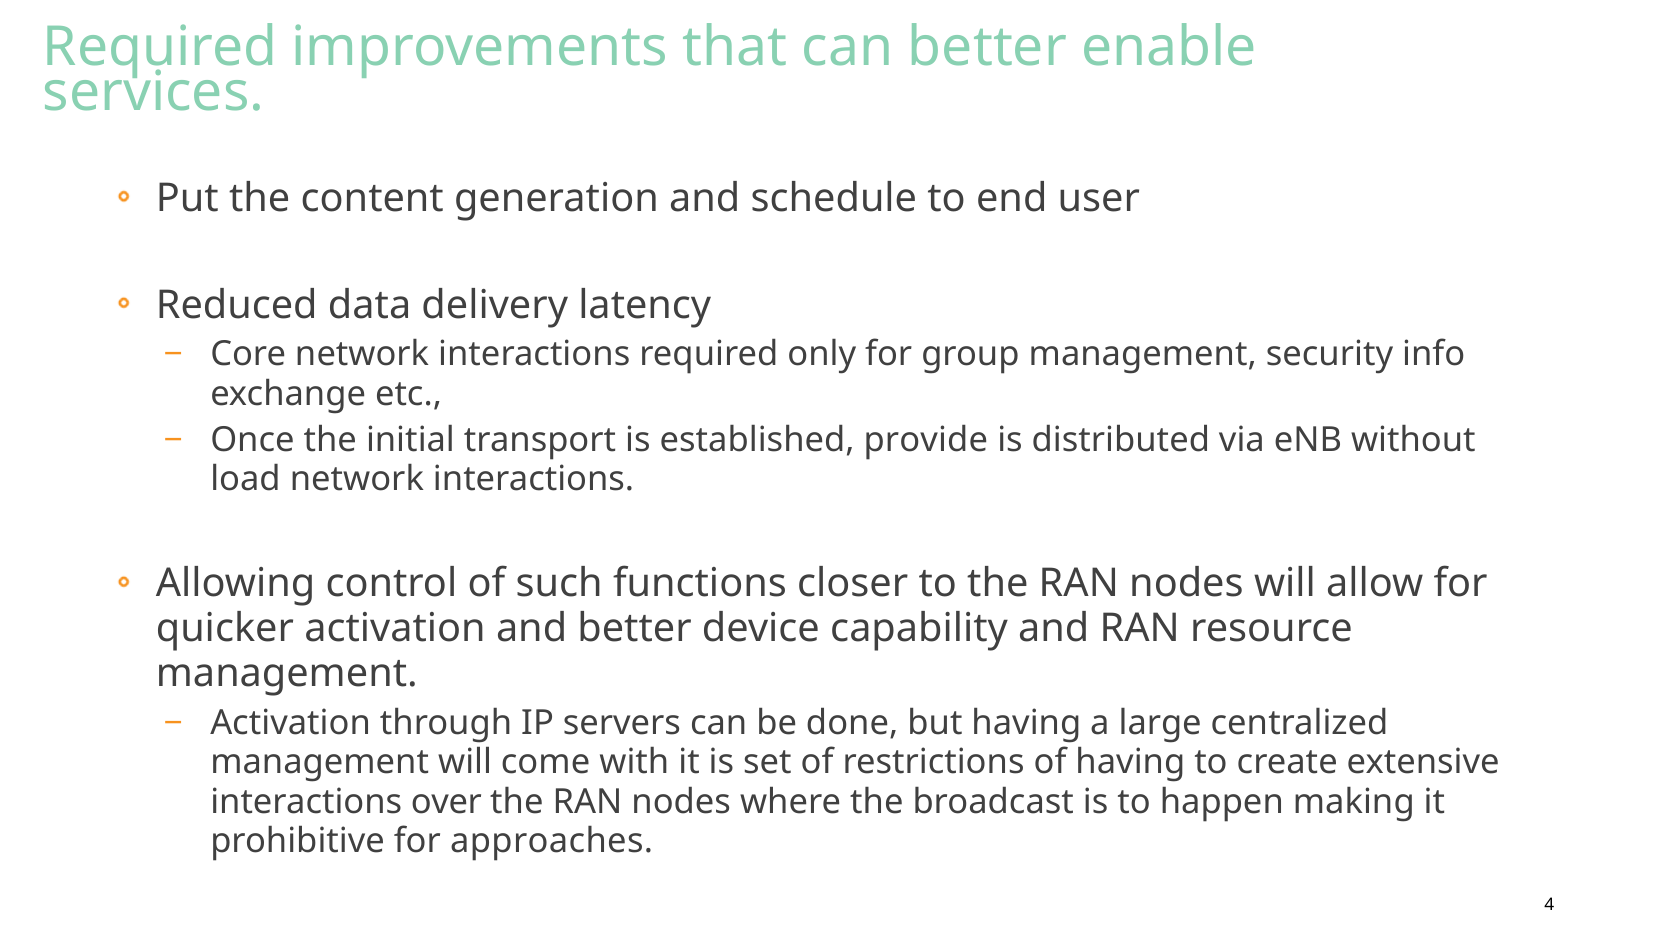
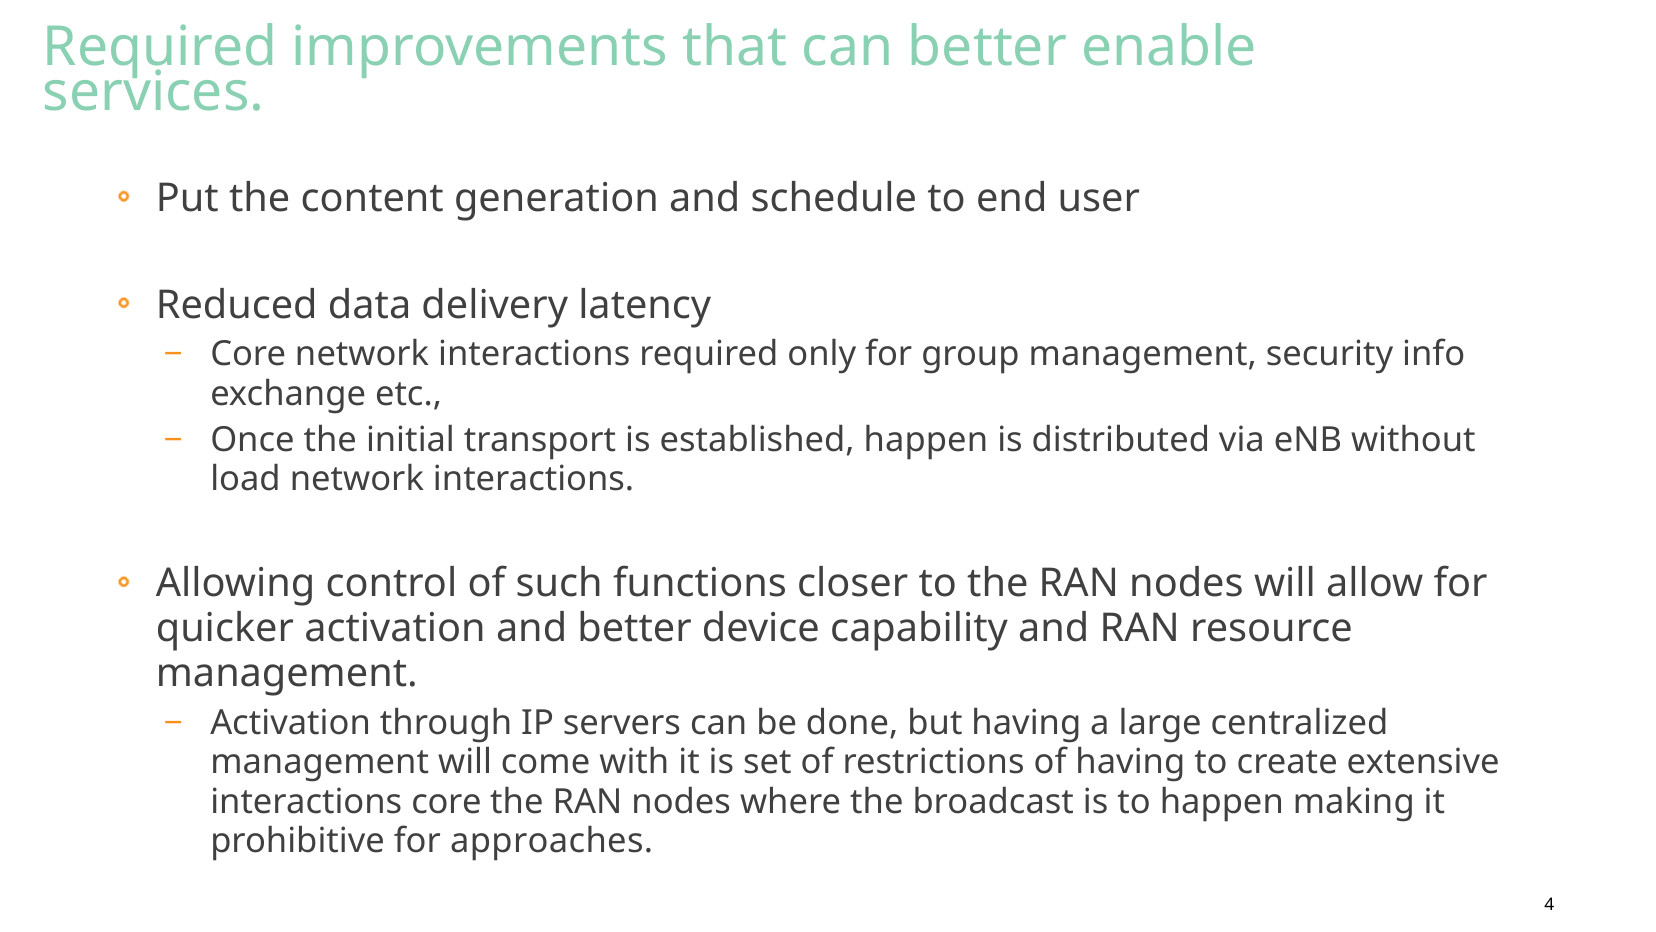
established provide: provide -> happen
interactions over: over -> core
